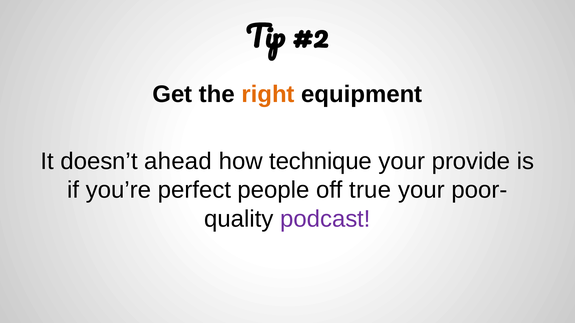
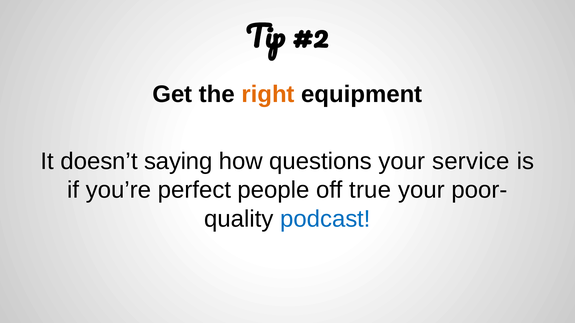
ahead: ahead -> saying
technique: technique -> questions
provide: provide -> service
podcast colour: purple -> blue
